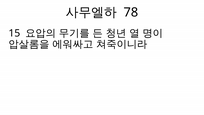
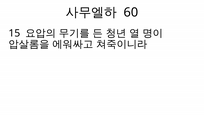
78: 78 -> 60
